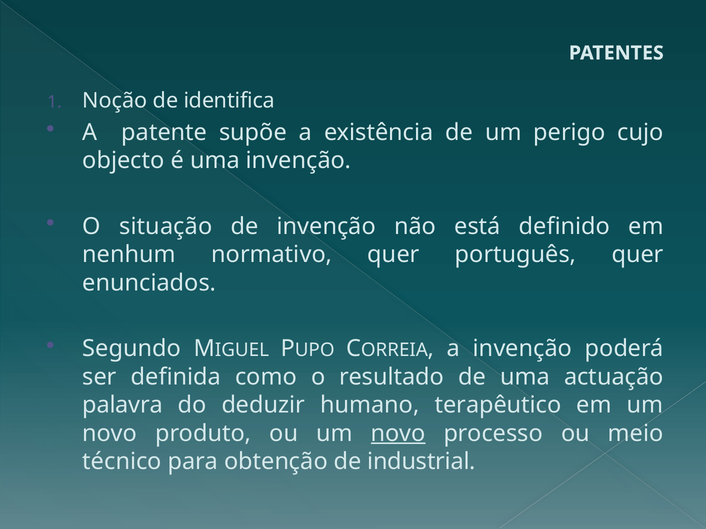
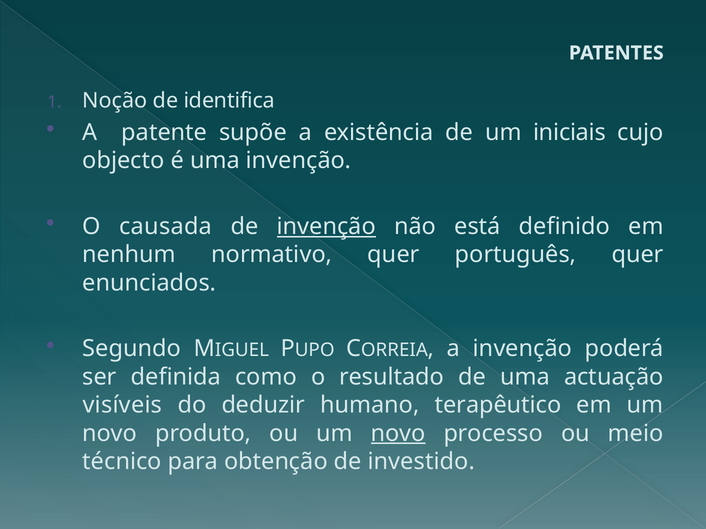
perigo: perigo -> iniciais
situação: situação -> causada
invenção at (326, 227) underline: none -> present
palavra: palavra -> visíveis
industrial: industrial -> investido
